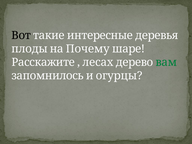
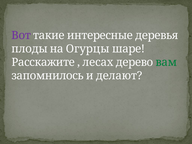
Вот colour: black -> purple
Почему: Почему -> Огурцы
огурцы: огурцы -> делают
